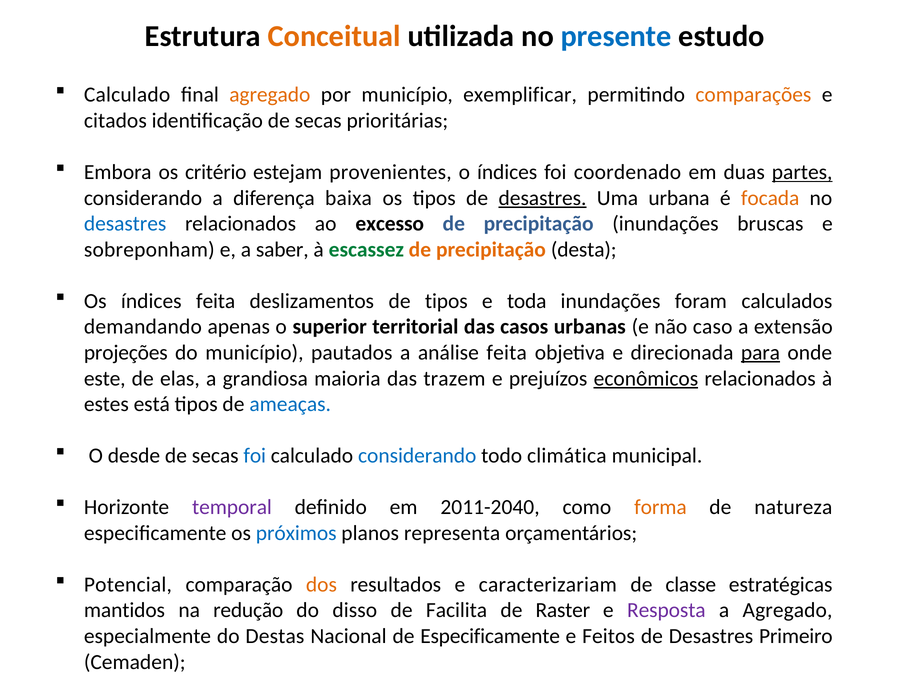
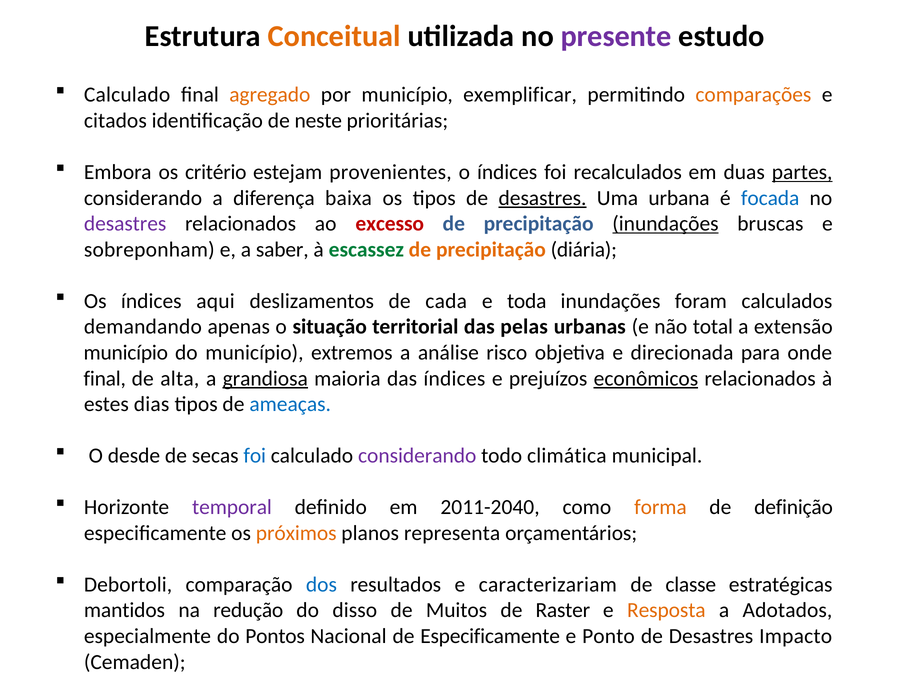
presente colour: blue -> purple
identificação de secas: secas -> neste
coordenado: coordenado -> recalculados
focada colour: orange -> blue
desastres at (125, 224) colour: blue -> purple
excesso colour: black -> red
inundações at (665, 224) underline: none -> present
desta: desta -> diária
índices feita: feita -> aqui
de tipos: tipos -> cada
superior: superior -> situação
casos: casos -> pelas
caso: caso -> total
projeções at (126, 353): projeções -> município
pautados: pautados -> extremos
análise feita: feita -> risco
para underline: present -> none
este at (105, 379): este -> final
elas: elas -> alta
grandiosa underline: none -> present
das trazem: trazem -> índices
está: está -> dias
considerando at (417, 456) colour: blue -> purple
natureza: natureza -> definição
próximos colour: blue -> orange
Potencial: Potencial -> Debortoli
dos colour: orange -> blue
Facilita: Facilita -> Muitos
Resposta colour: purple -> orange
a Agregado: Agregado -> Adotados
Destas: Destas -> Pontos
Feitos: Feitos -> Ponto
Primeiro: Primeiro -> Impacto
